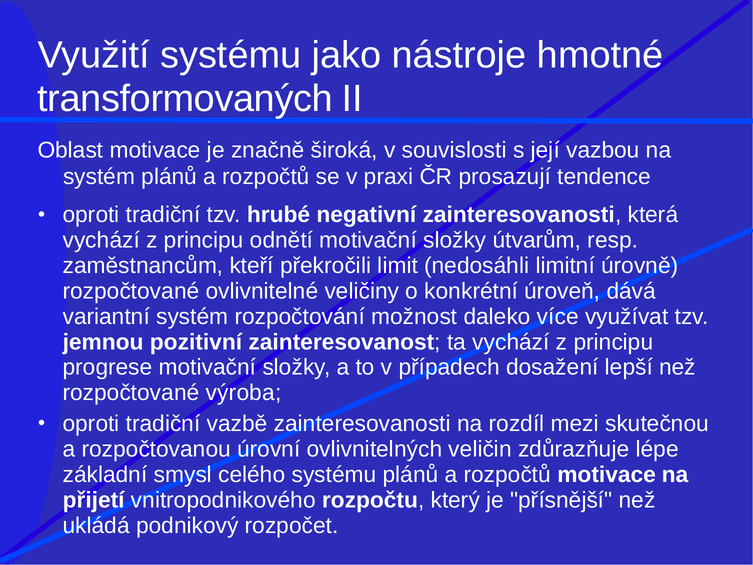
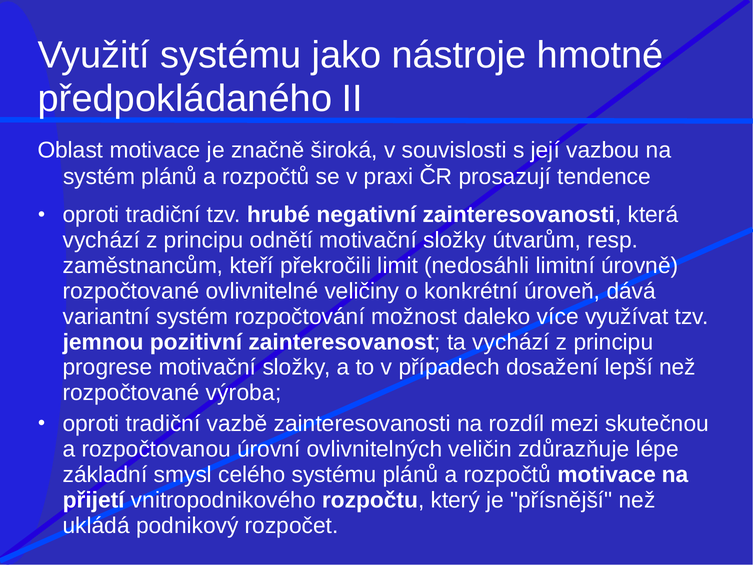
transformovaných: transformovaných -> předpokládaného
